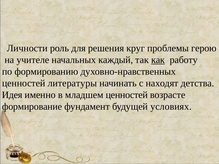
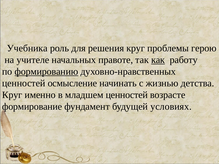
Личности: Личности -> Учебника
каждый: каждый -> правоте
формированию underline: none -> present
литературы: литературы -> осмысление
находят: находят -> жизнью
Идея at (12, 95): Идея -> Круг
